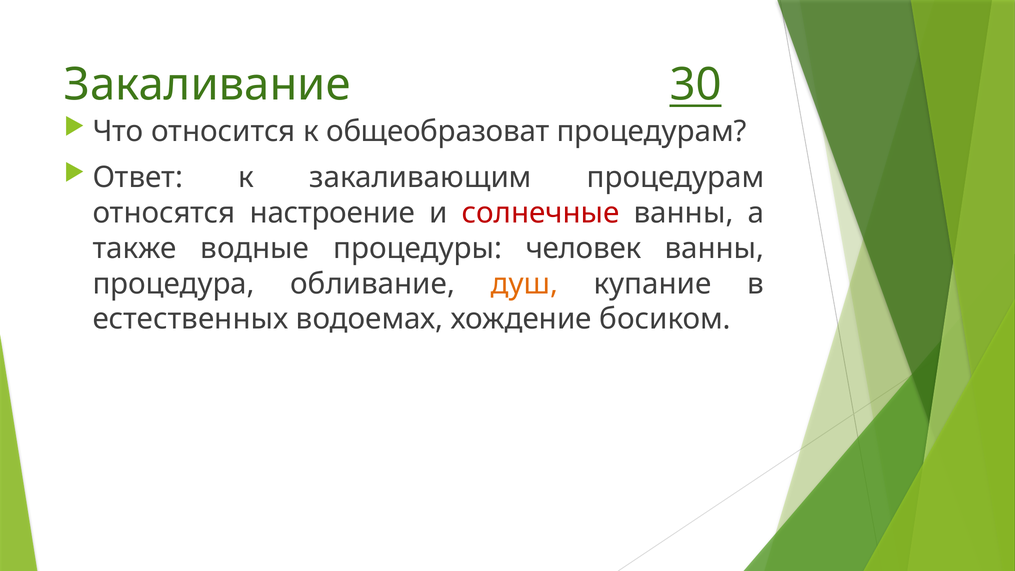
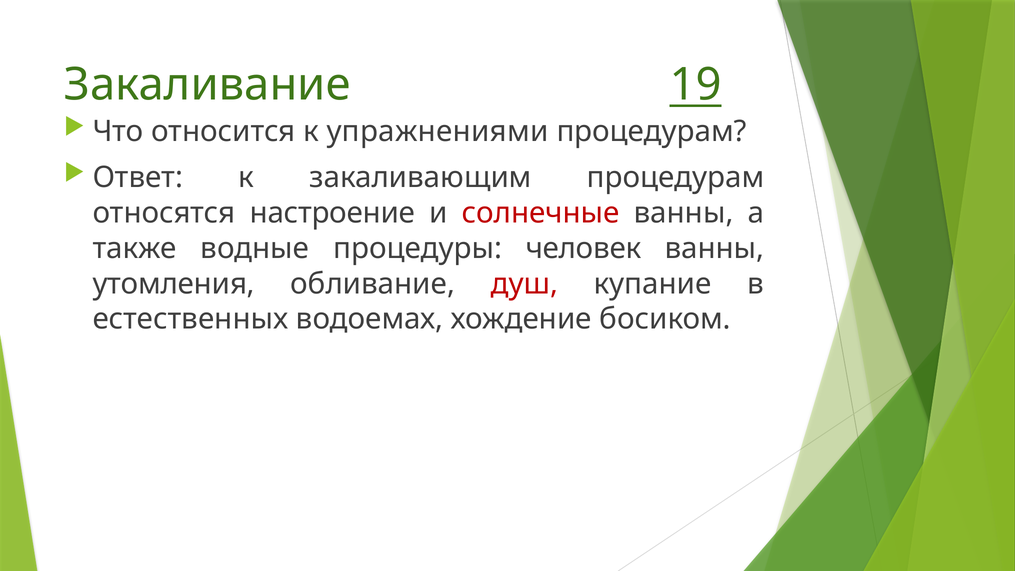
30: 30 -> 19
общеобразоват: общеобразоват -> упражнениями
процедура: процедура -> утомления
душ colour: orange -> red
